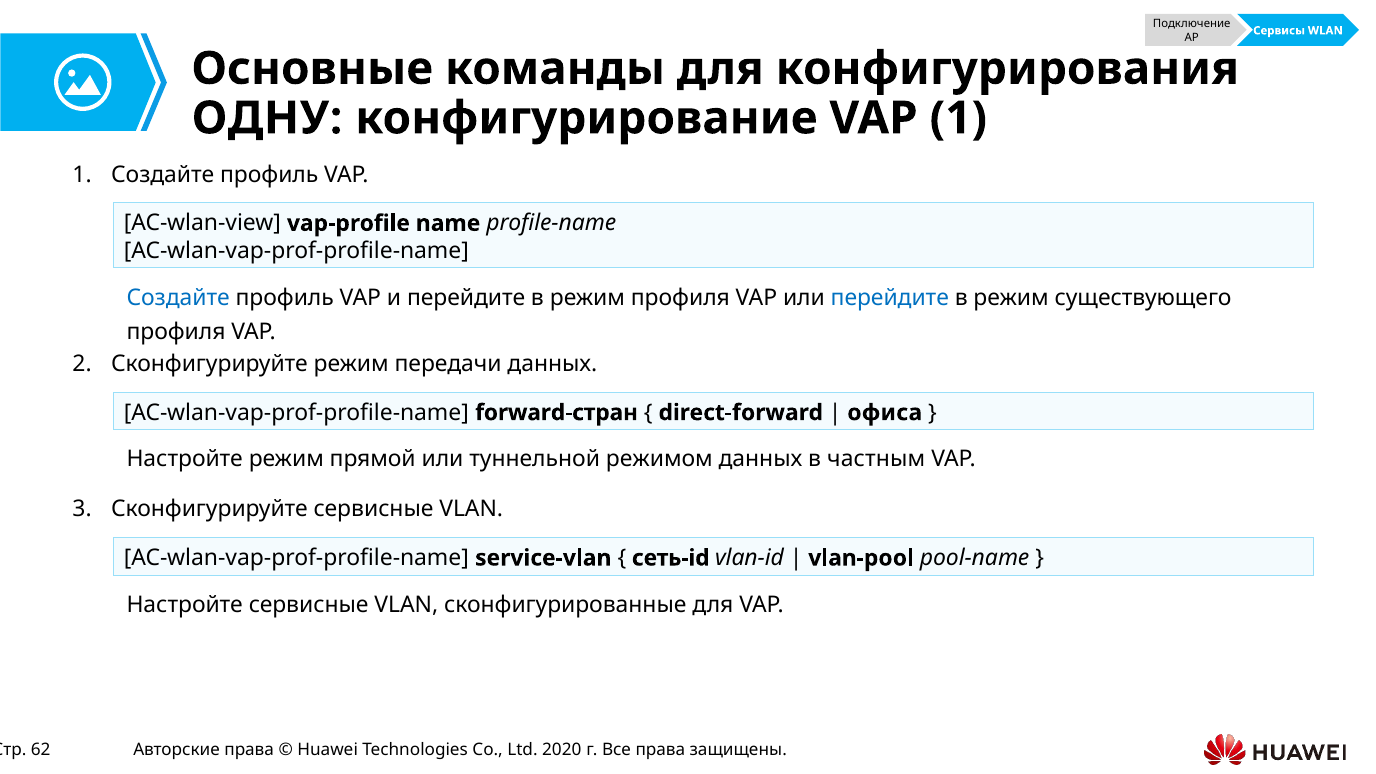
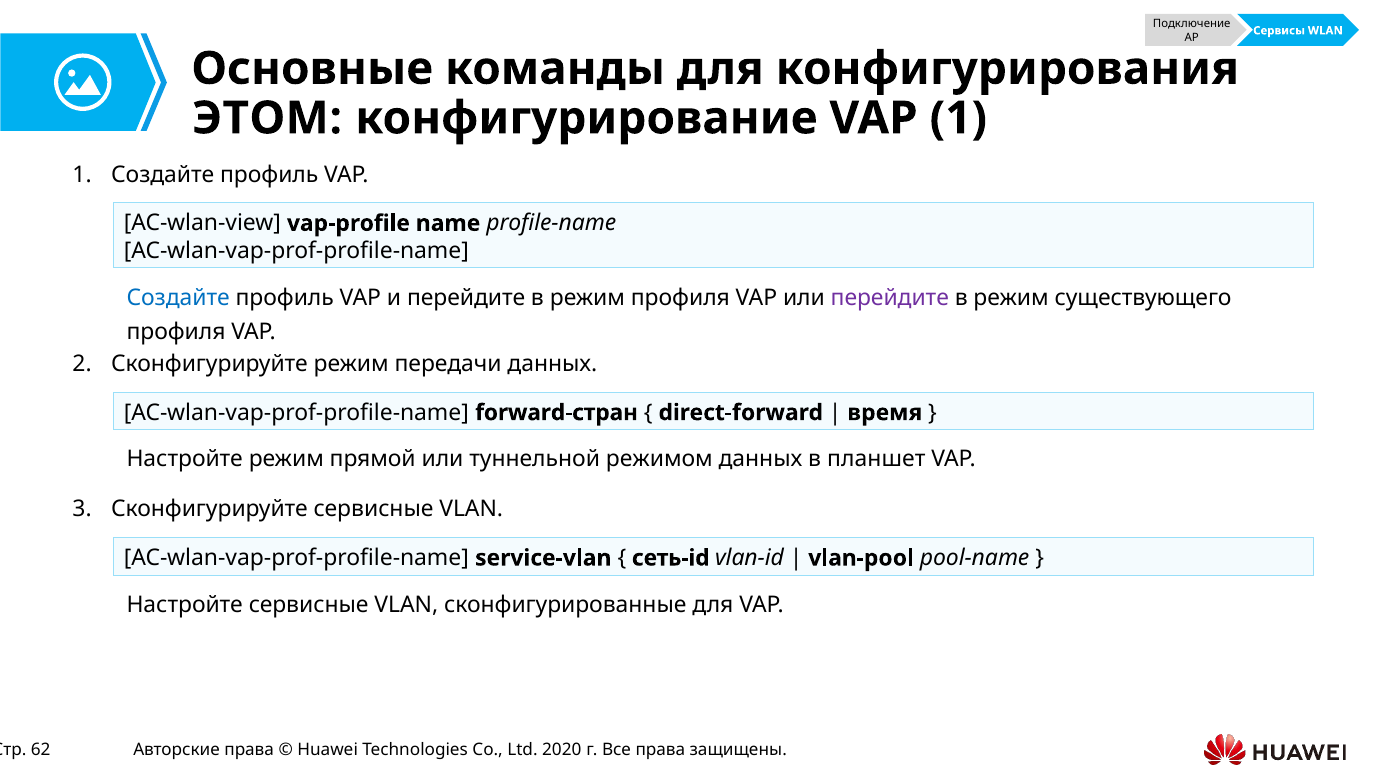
ОДНУ: ОДНУ -> ЭТОМ
перейдите at (890, 298) colour: blue -> purple
офиса: офиса -> время
частным: частным -> планшет
